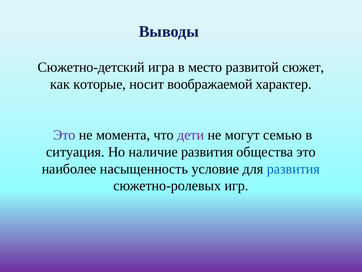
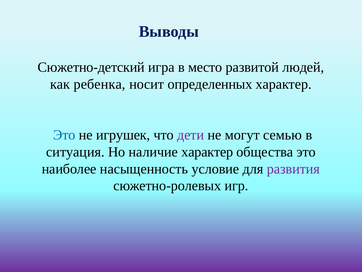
сюжет: сюжет -> людей
которые: которые -> ребенка
воображаемой: воображаемой -> определенных
Это at (64, 135) colour: purple -> blue
момента: момента -> игрушек
наличие развития: развития -> характер
развития at (293, 169) colour: blue -> purple
